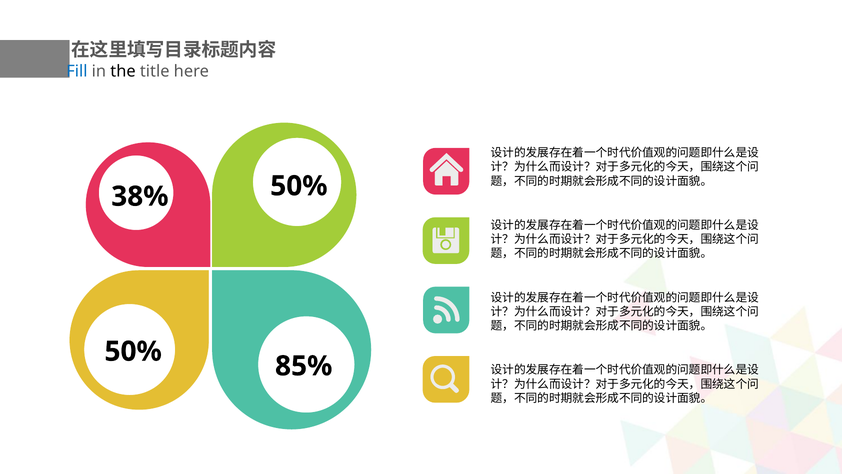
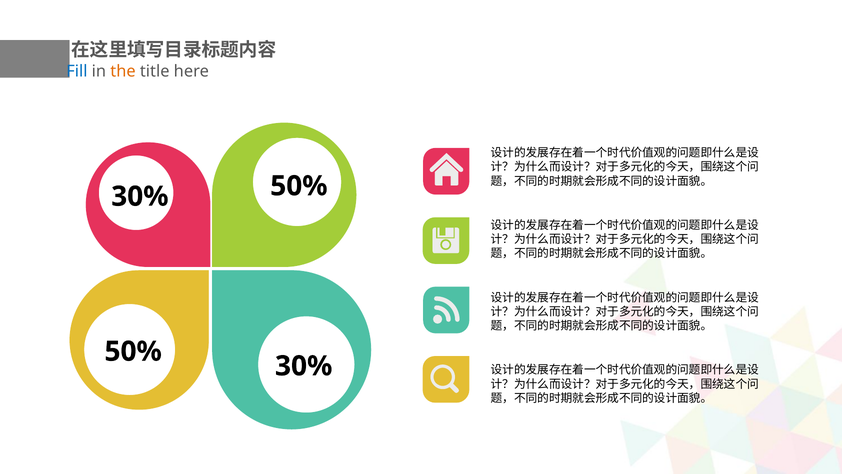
the colour: black -> orange
38% at (140, 196): 38% -> 30%
85% at (304, 366): 85% -> 30%
